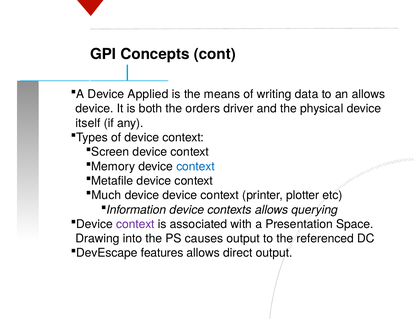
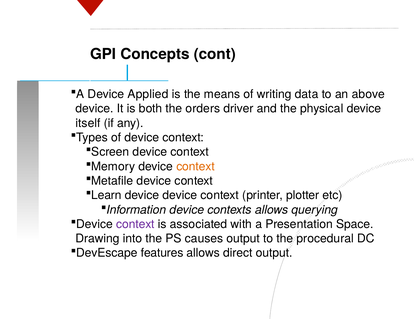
an allows: allows -> above
context at (196, 166) colour: blue -> orange
Much: Much -> Learn
referenced: referenced -> procedural
